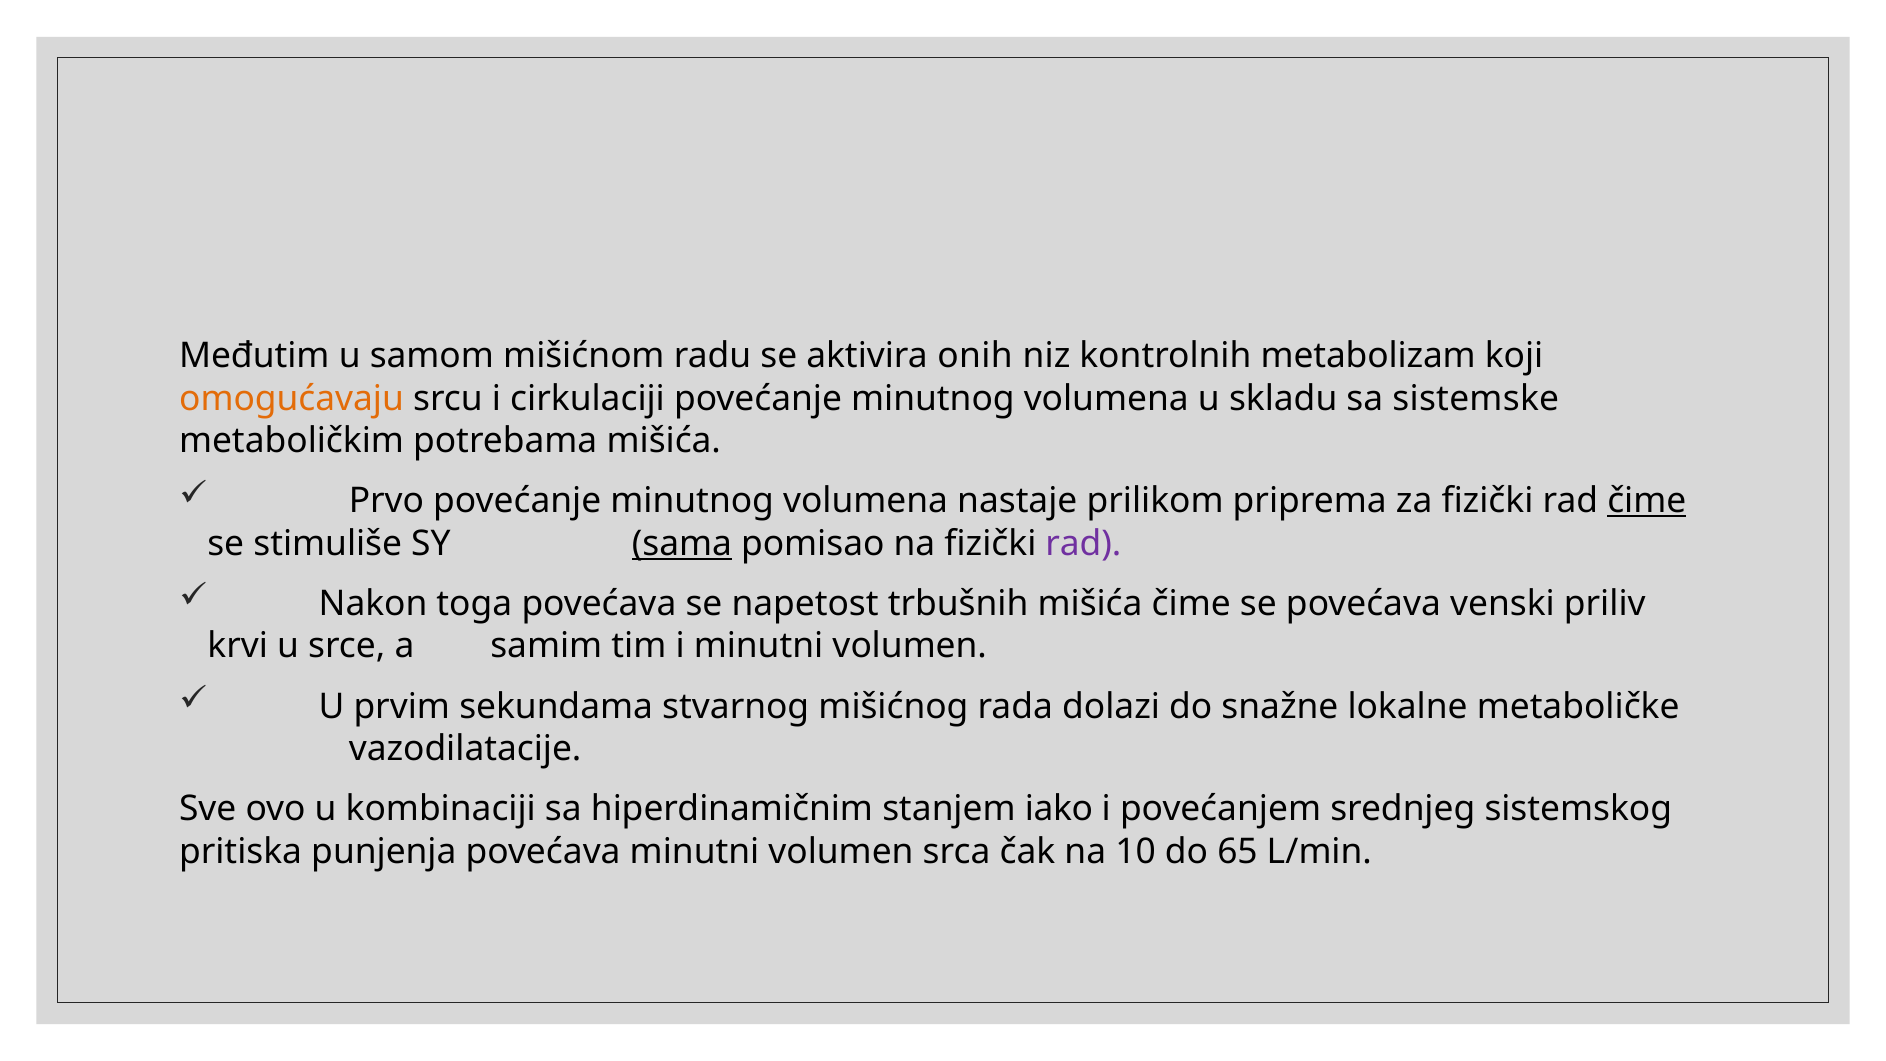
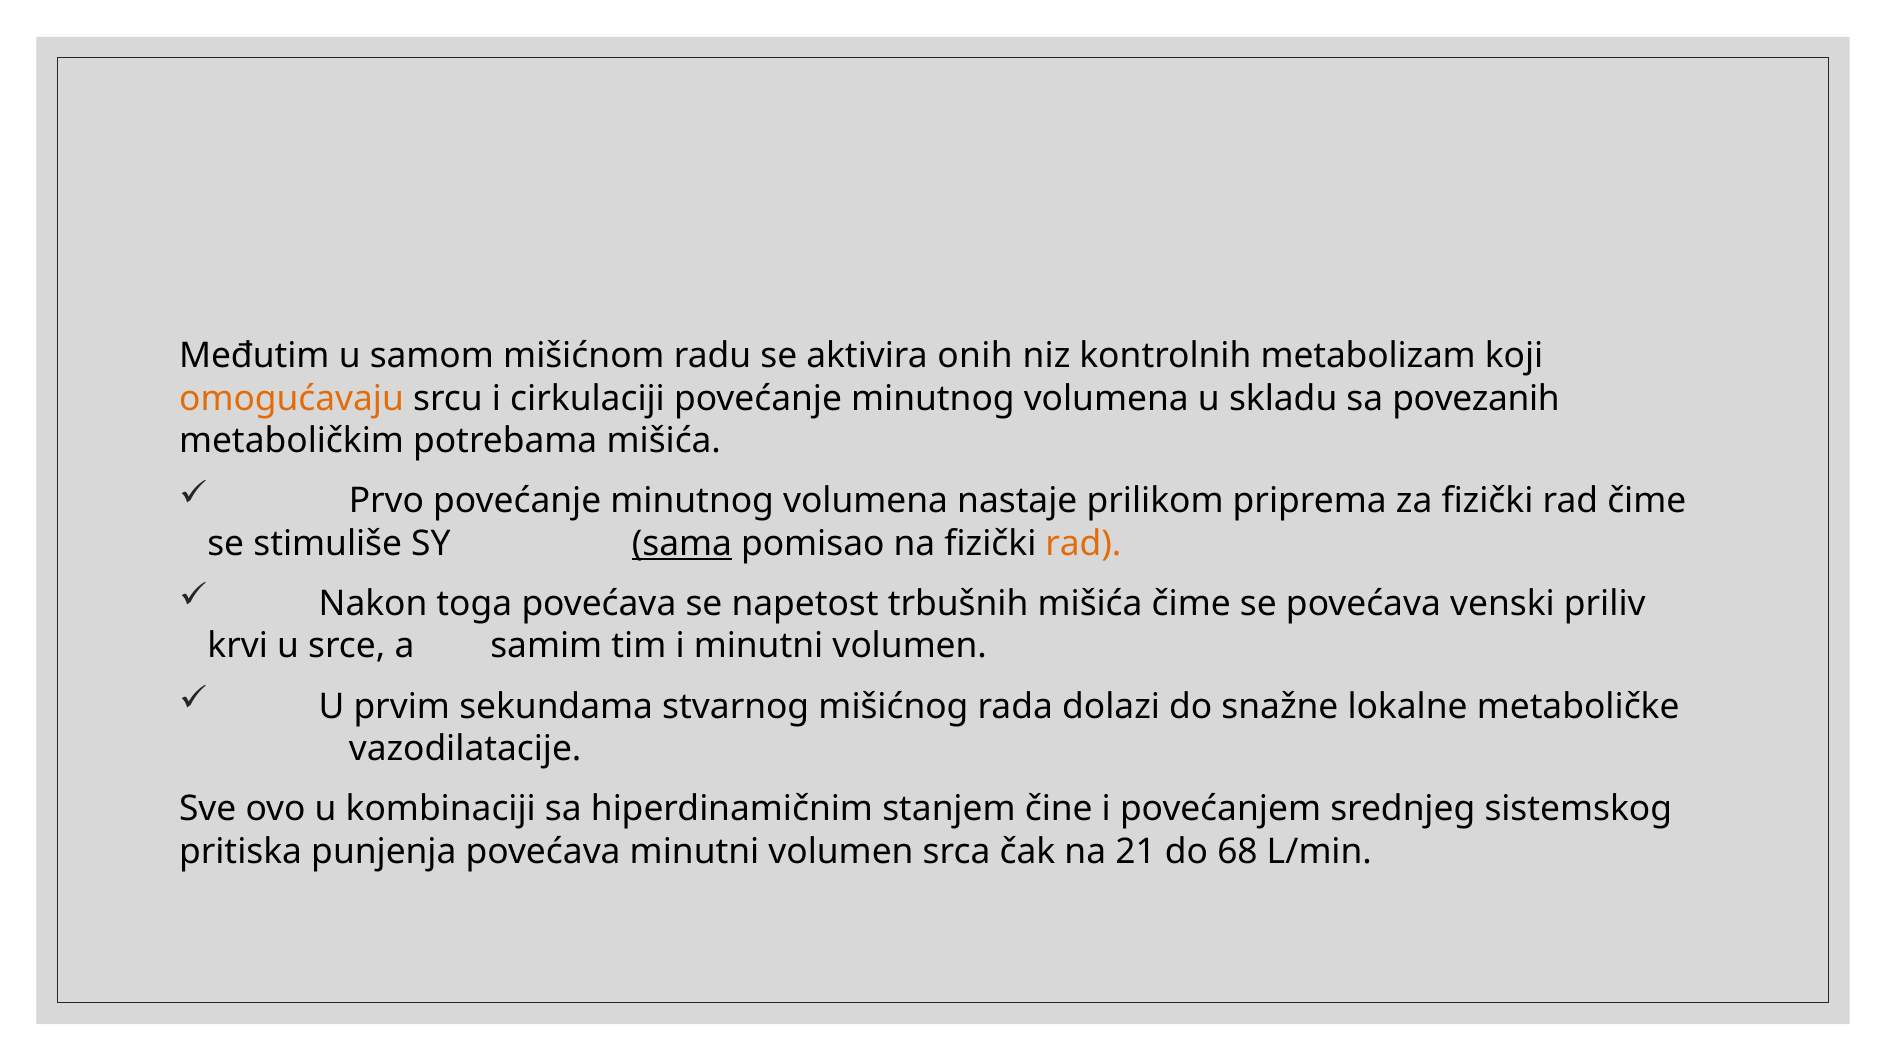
sistemske: sistemske -> povezanih
čime at (1647, 501) underline: present -> none
rad at (1083, 544) colour: purple -> orange
iako: iako -> čine
10: 10 -> 21
65: 65 -> 68
